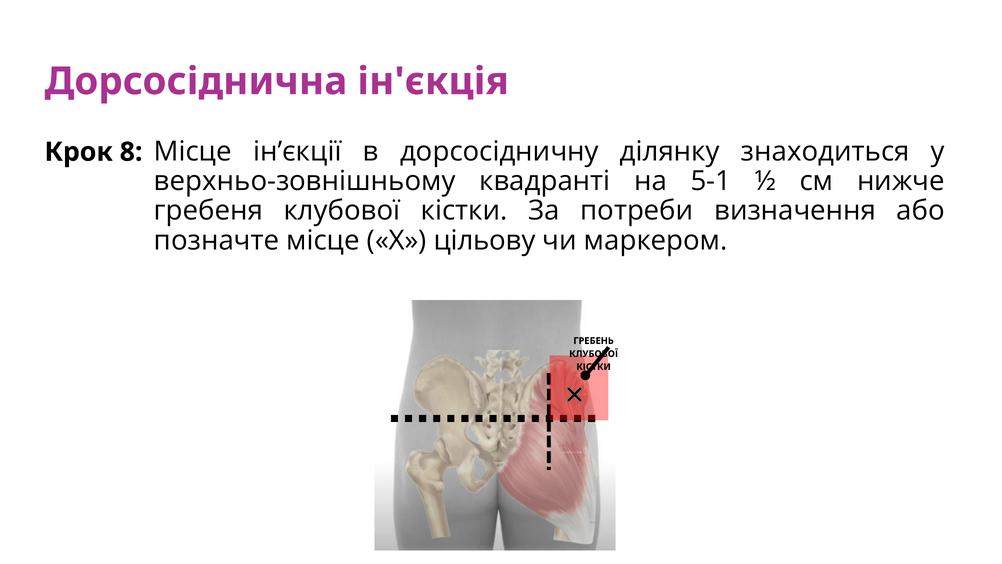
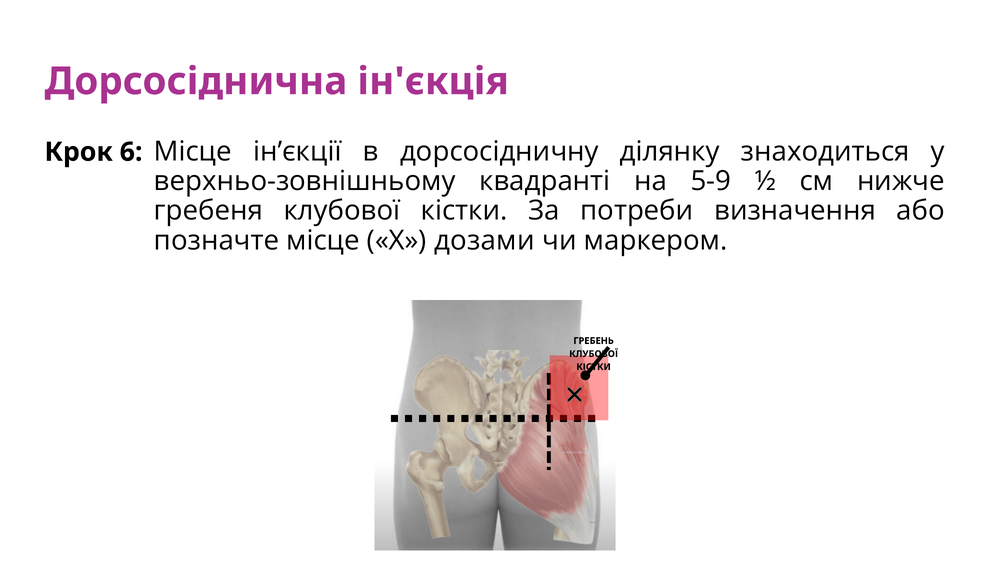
8: 8 -> 6
5-1: 5-1 -> 5-9
цільову: цільову -> дозами
